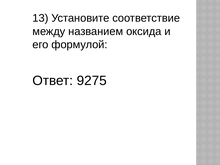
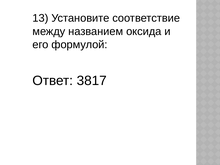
9275: 9275 -> 3817
